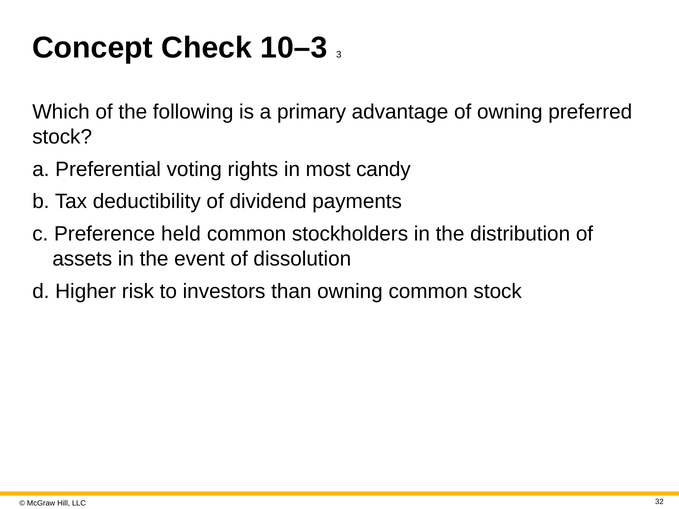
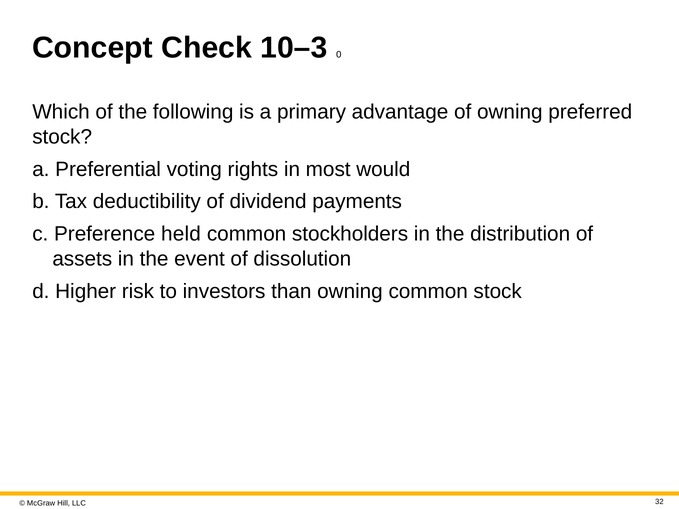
3: 3 -> 0
candy: candy -> would
